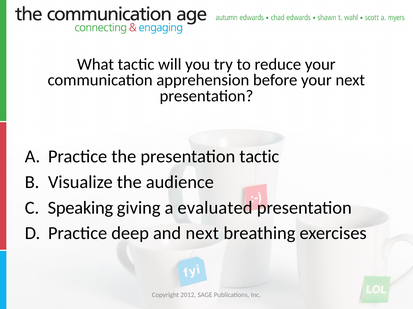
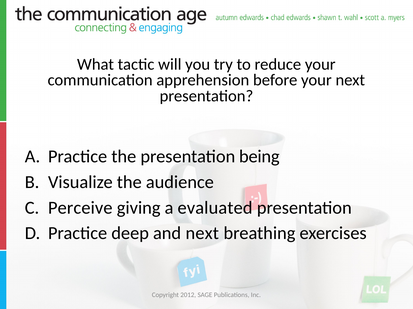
presentation tactic: tactic -> being
Speaking: Speaking -> Perceive
